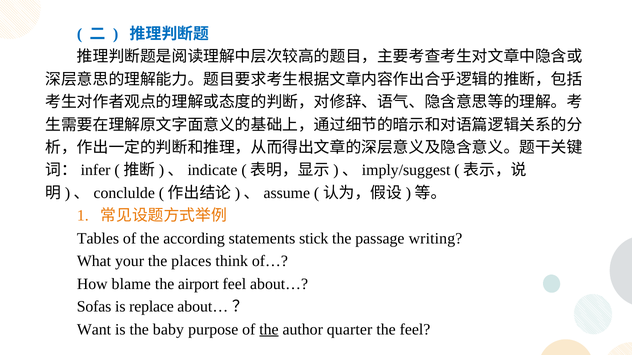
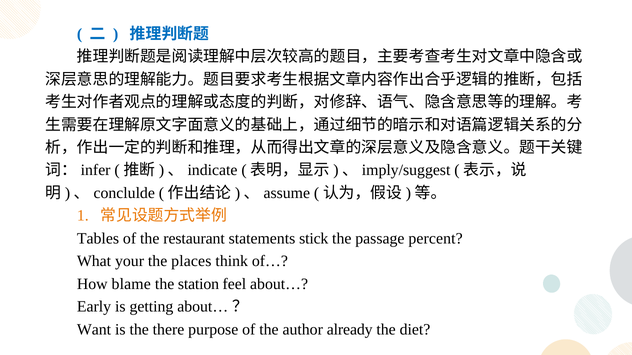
according: according -> restaurant
writing: writing -> percent
airport: airport -> station
Sofas: Sofas -> Early
replace: replace -> getting
baby: baby -> there
the at (269, 330) underline: present -> none
quarter: quarter -> already
the feel: feel -> diet
